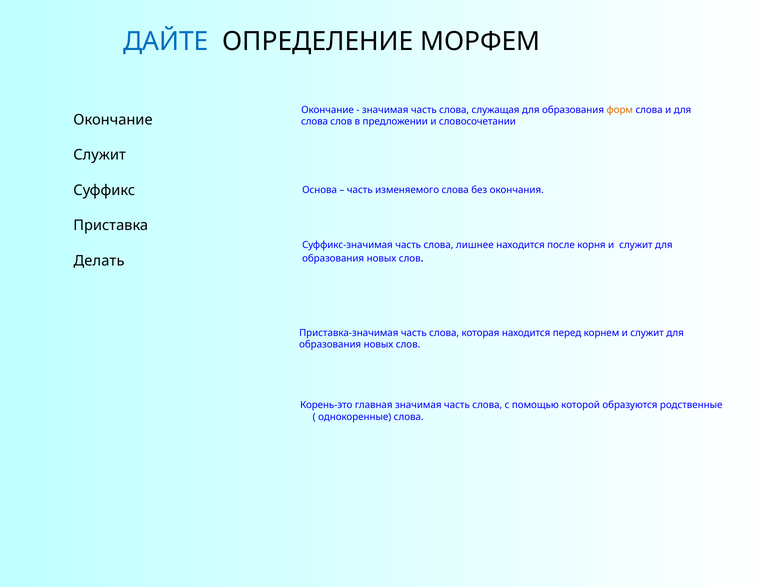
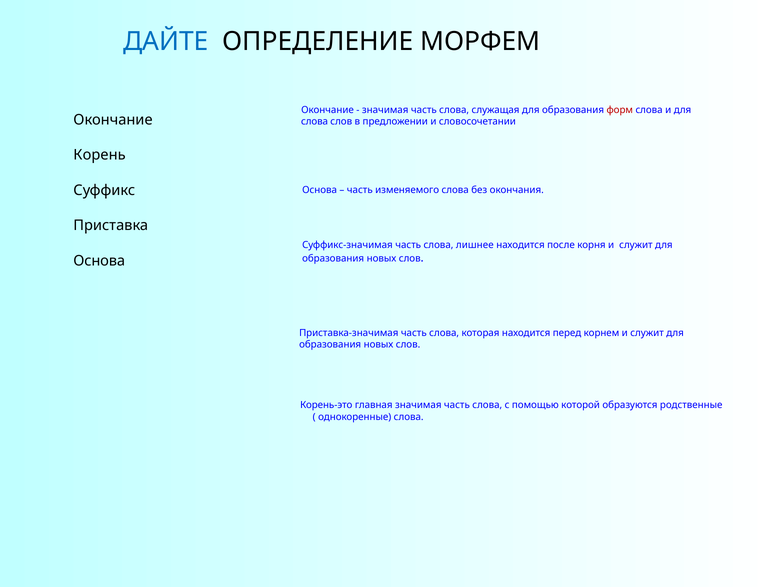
форм colour: orange -> red
Служит at (100, 155): Служит -> Корень
Делать at (99, 261): Делать -> Основа
